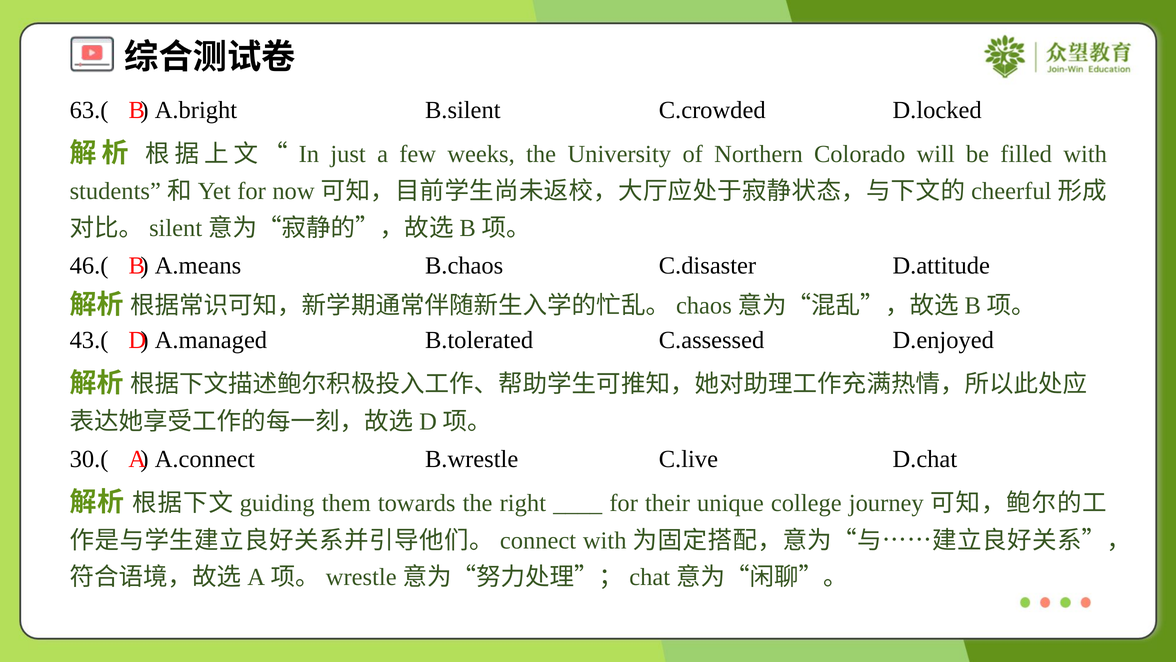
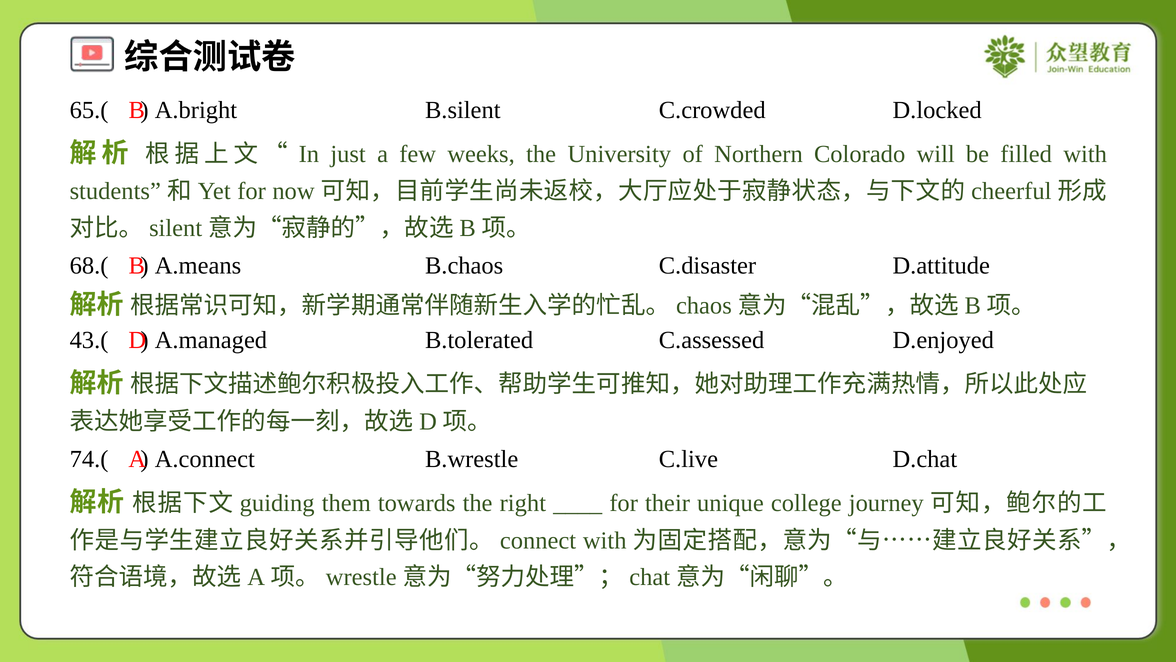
63.(: 63.( -> 65.(
46.(: 46.( -> 68.(
30.(: 30.( -> 74.(
